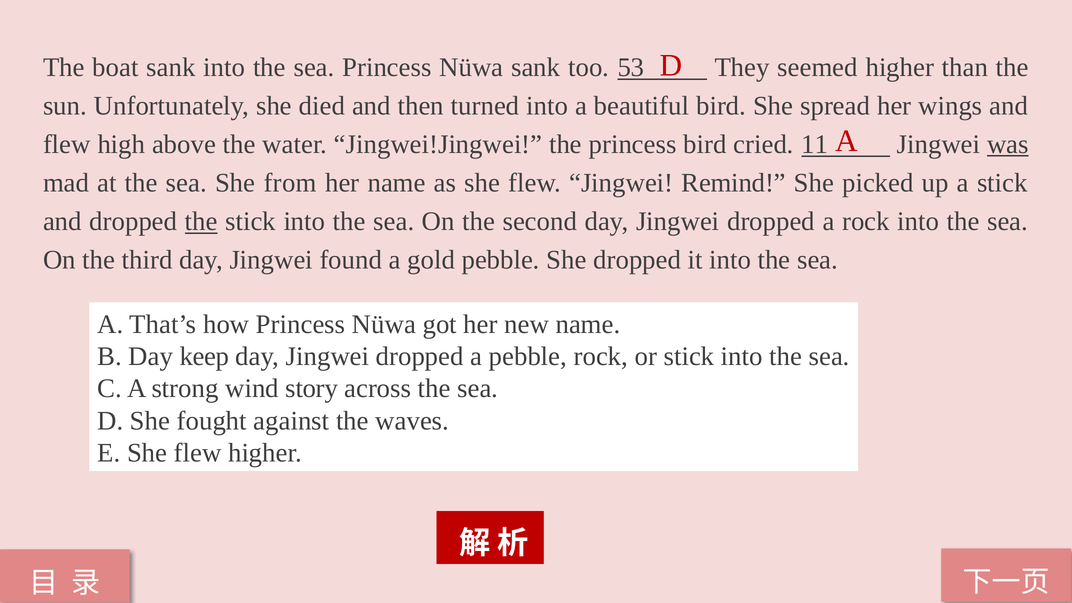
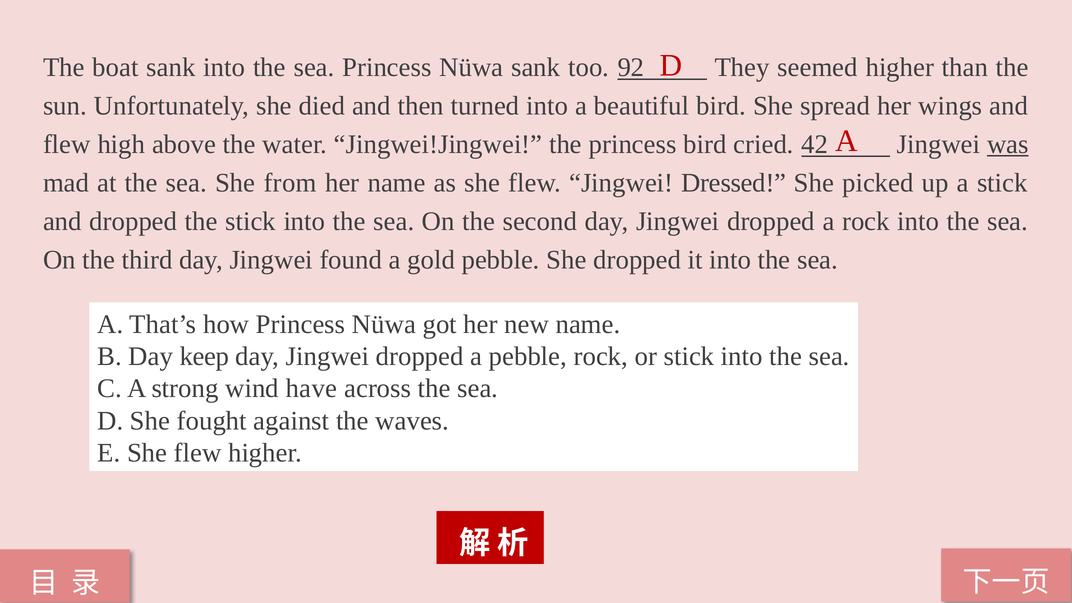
53: 53 -> 92
11: 11 -> 42
Remind: Remind -> Dressed
the at (201, 222) underline: present -> none
story: story -> have
